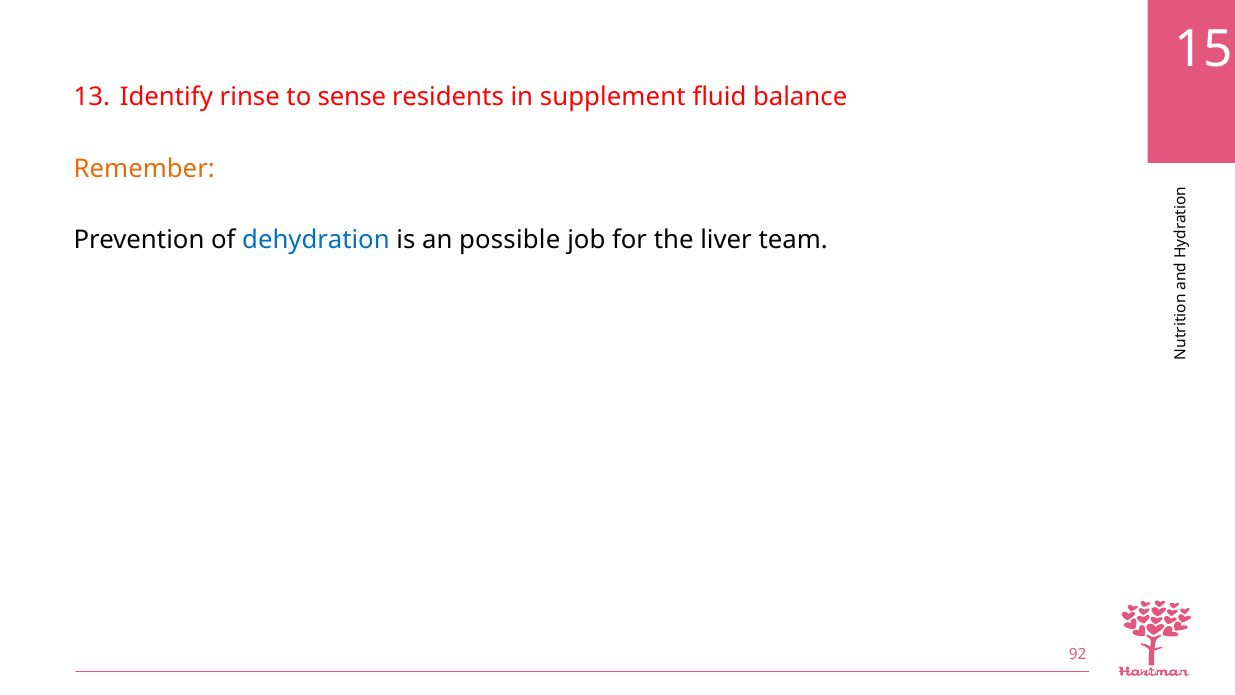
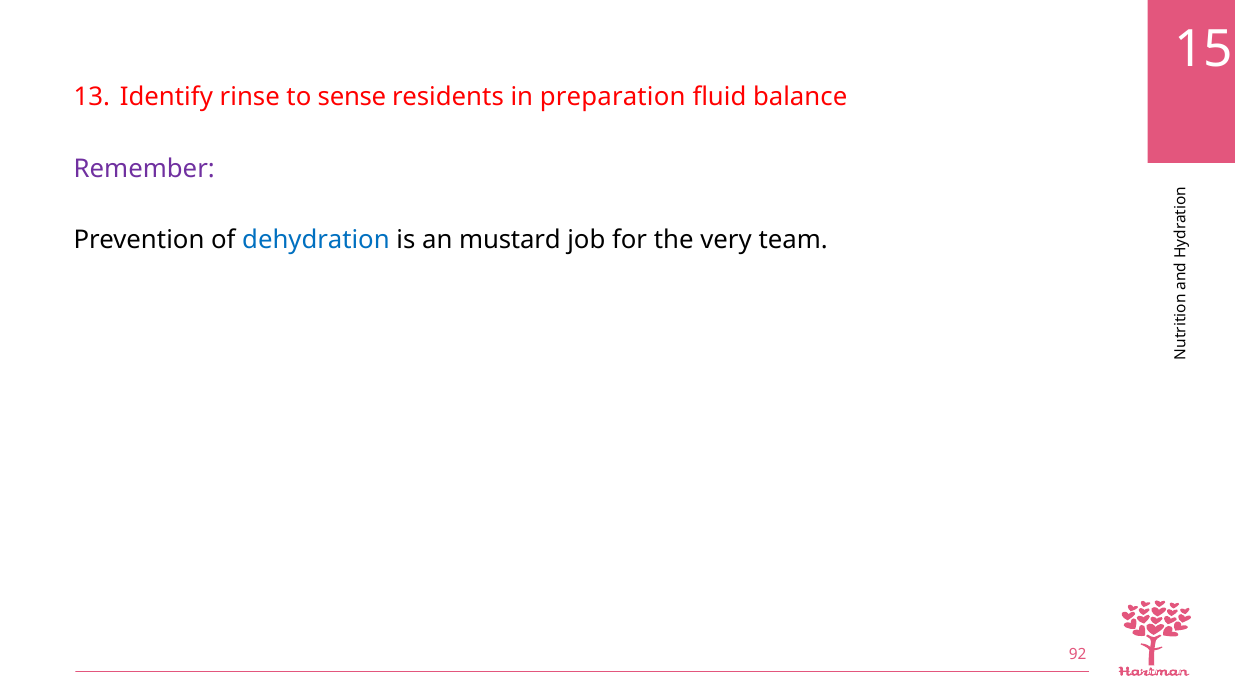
supplement: supplement -> preparation
Remember colour: orange -> purple
possible: possible -> mustard
liver: liver -> very
